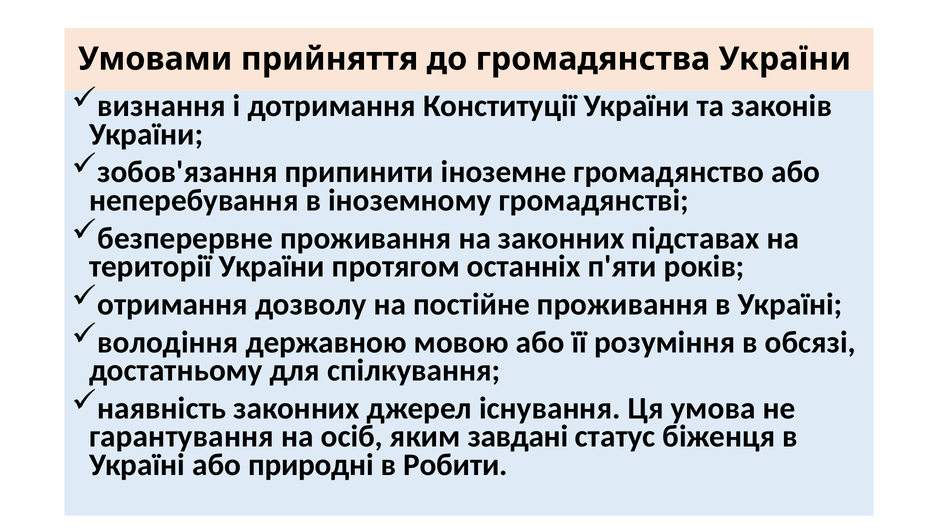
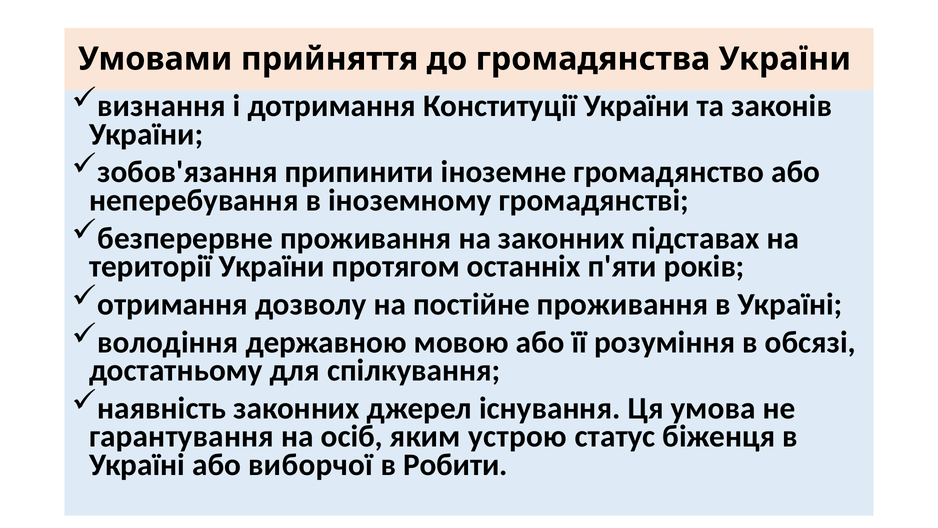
завдані: завдані -> устрою
природні: природні -> виборчої
